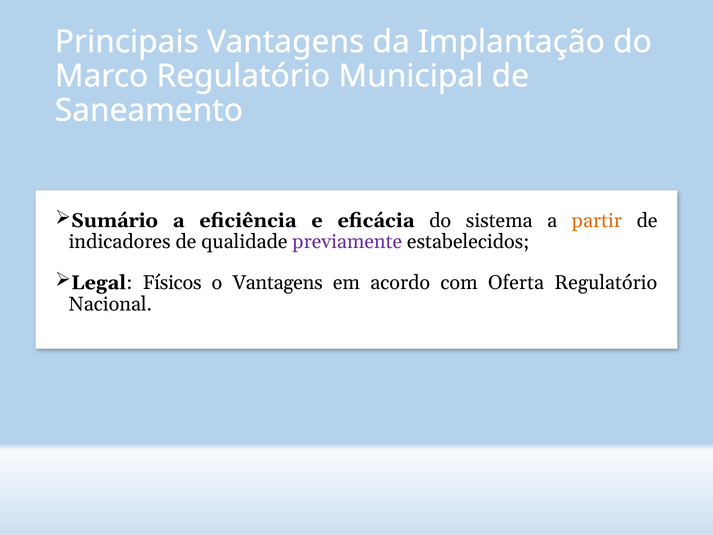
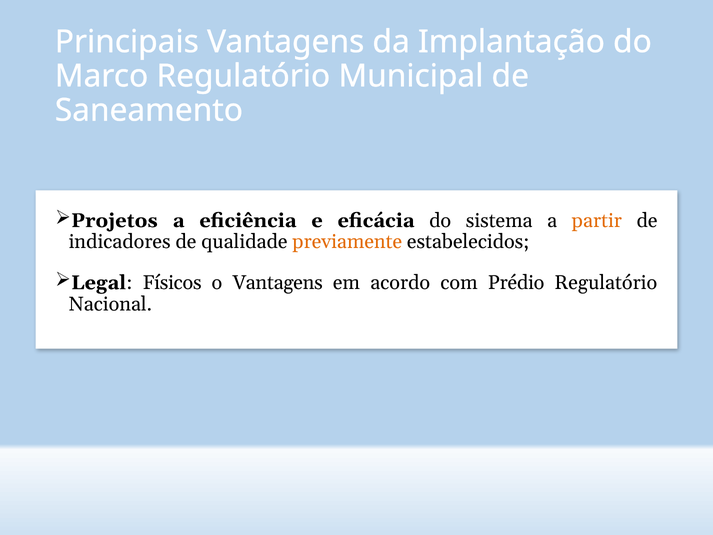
Sumário: Sumário -> Projetos
previamente colour: purple -> orange
Oferta: Oferta -> Prédio
